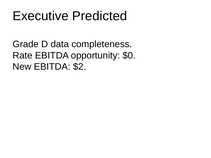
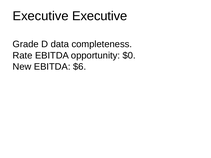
Executive Predicted: Predicted -> Executive
$2: $2 -> $6
